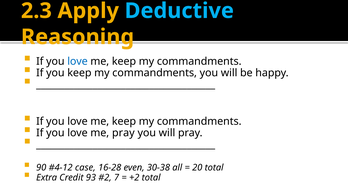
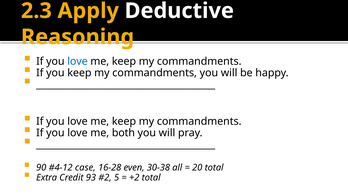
Deductive colour: light blue -> white
me pray: pray -> both
7: 7 -> 5
